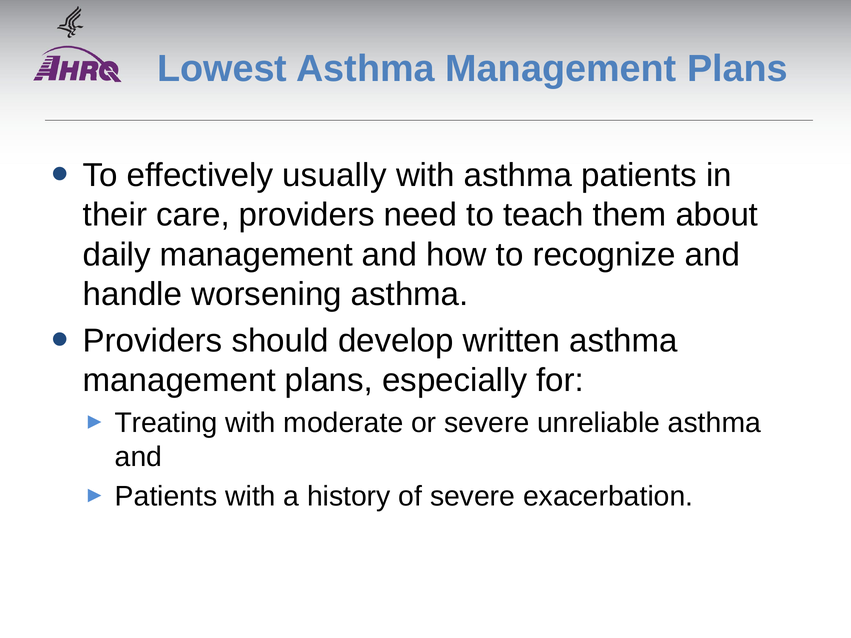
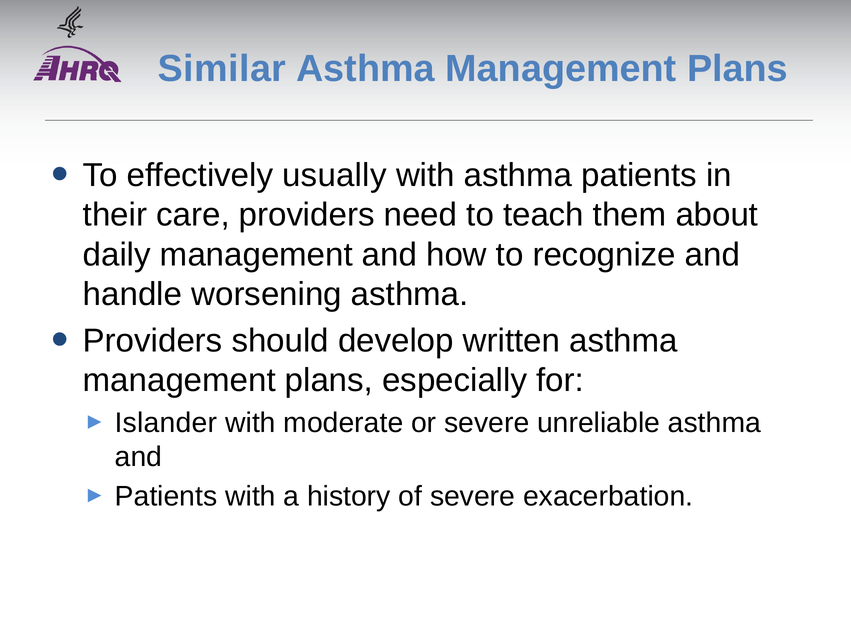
Lowest: Lowest -> Similar
Treating: Treating -> Islander
